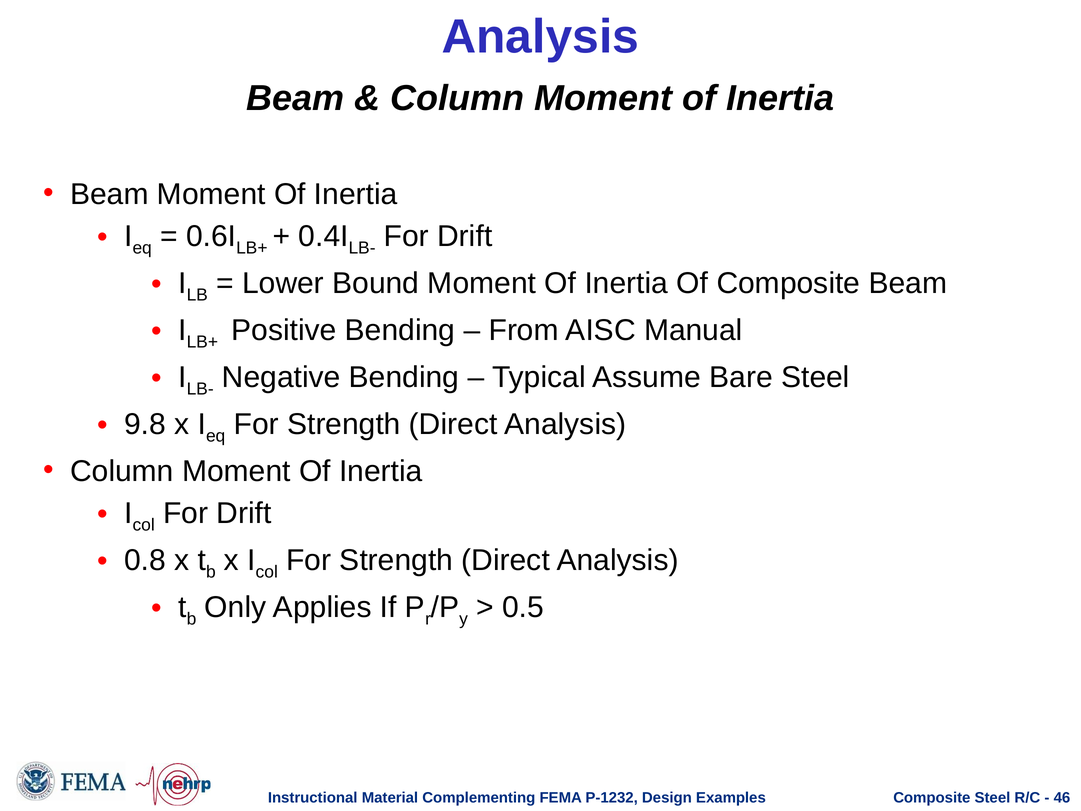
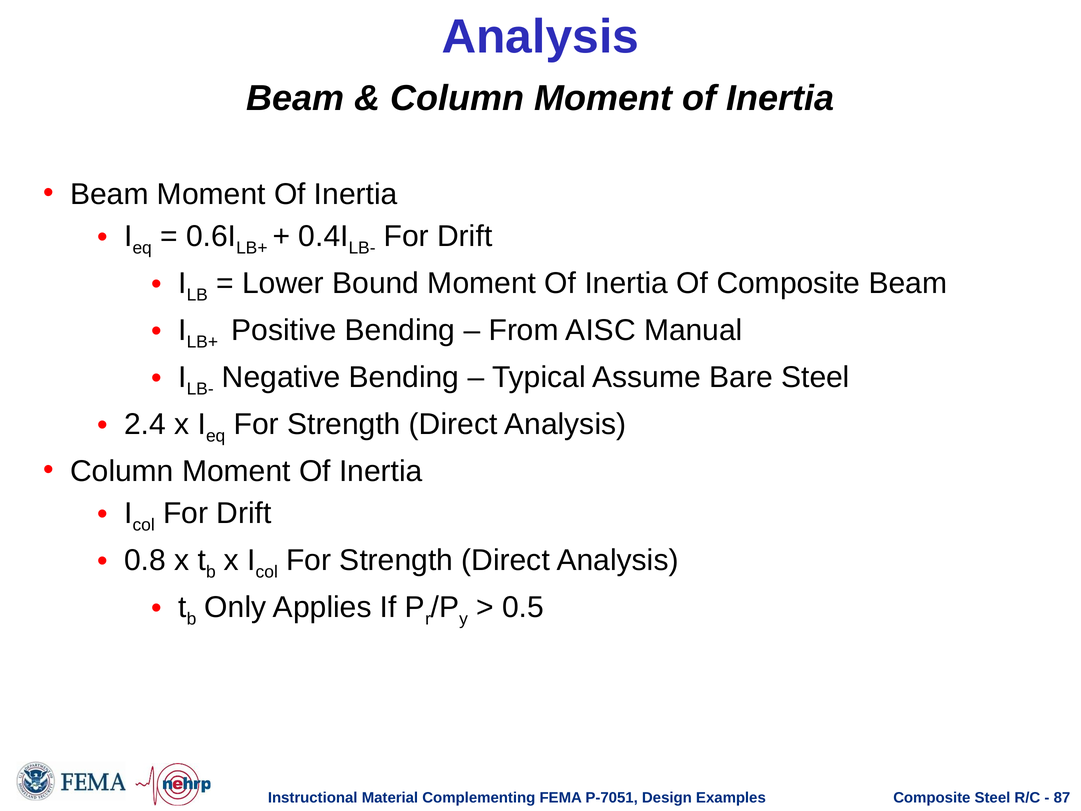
9.8: 9.8 -> 2.4
P-1232: P-1232 -> P-7051
46: 46 -> 87
